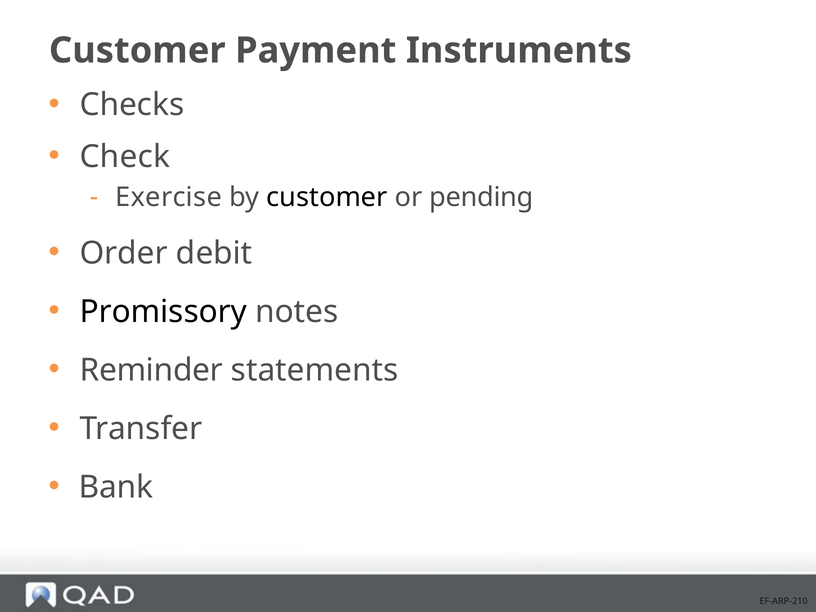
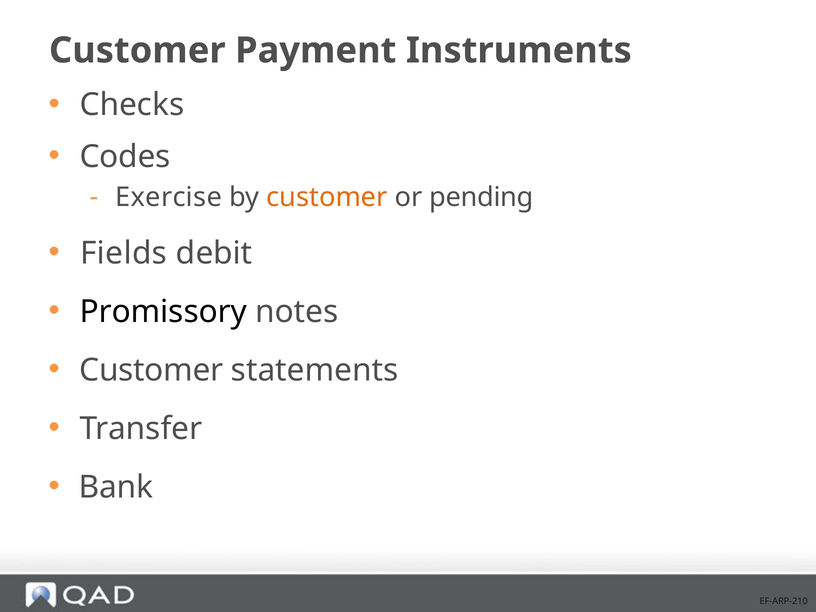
Check: Check -> Codes
customer at (327, 197) colour: black -> orange
Order: Order -> Fields
Reminder at (151, 370): Reminder -> Customer
